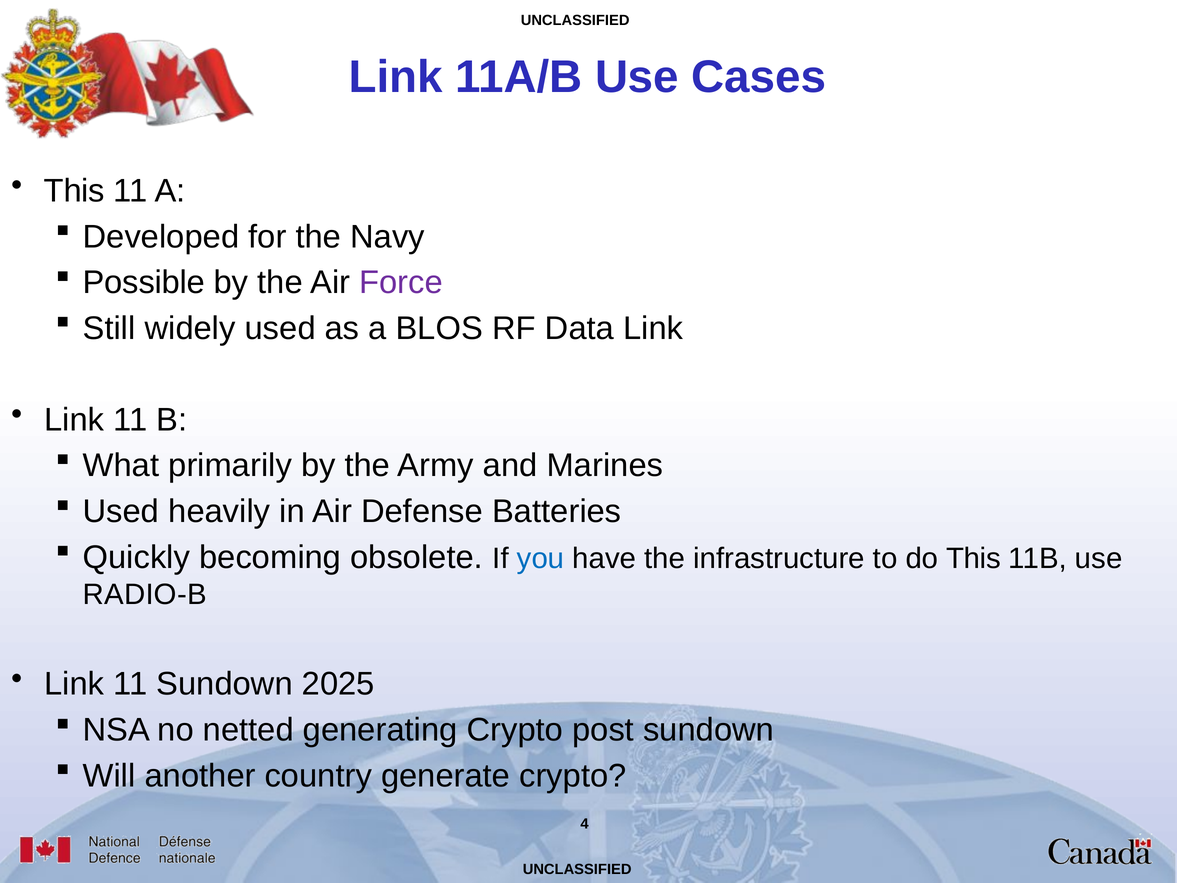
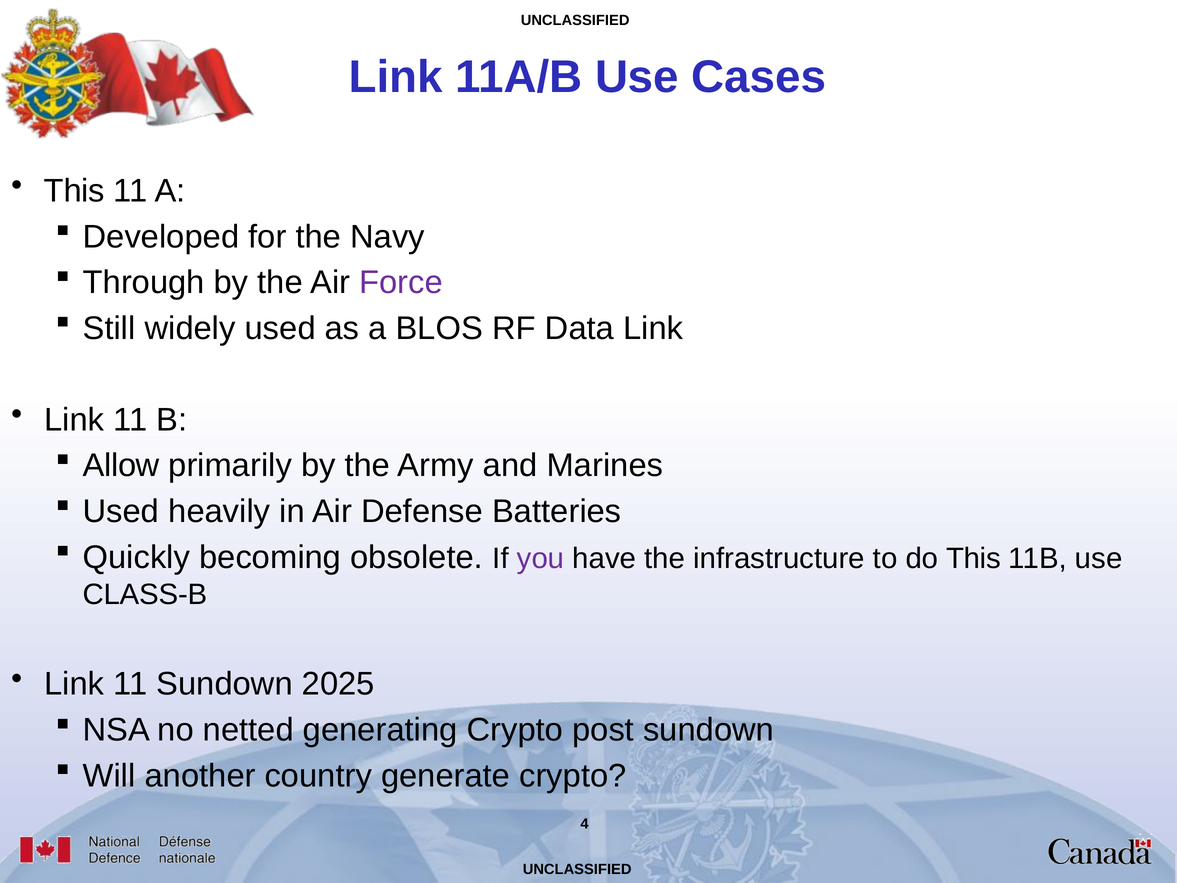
Possible: Possible -> Through
What: What -> Allow
you colour: blue -> purple
RADIO-B: RADIO-B -> CLASS-B
